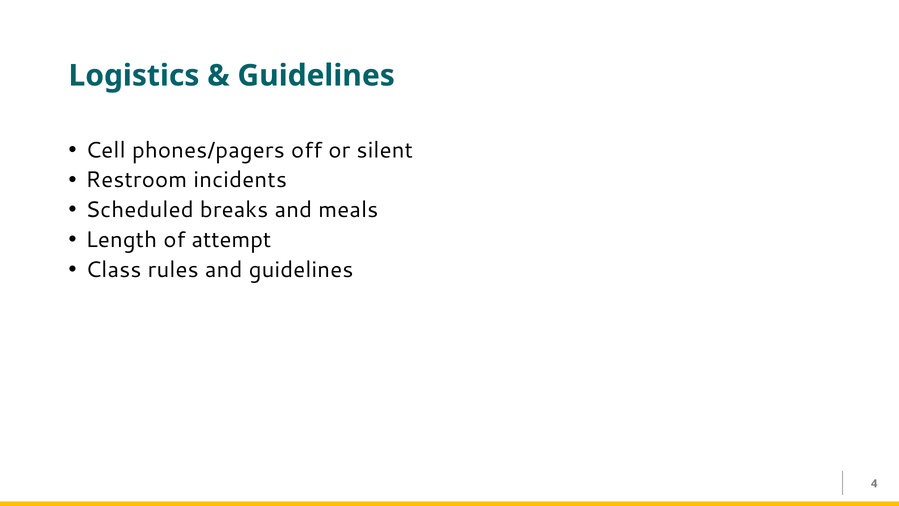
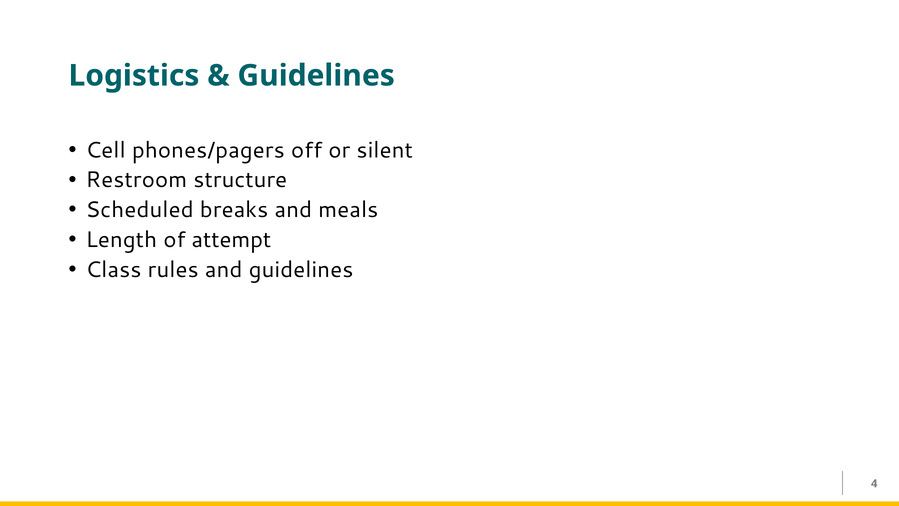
incidents: incidents -> structure
